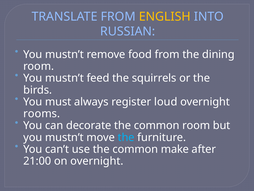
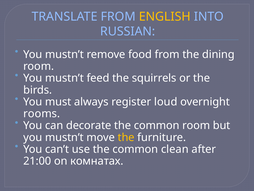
the at (126, 137) colour: light blue -> yellow
make: make -> clean
on overnight: overnight -> комнатах
